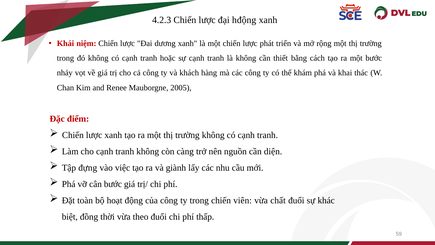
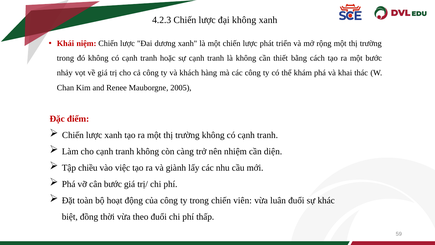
đại hđộng: hđộng -> không
nguồn: nguồn -> nhiệm
đựng: đựng -> chiều
chất: chất -> luân
